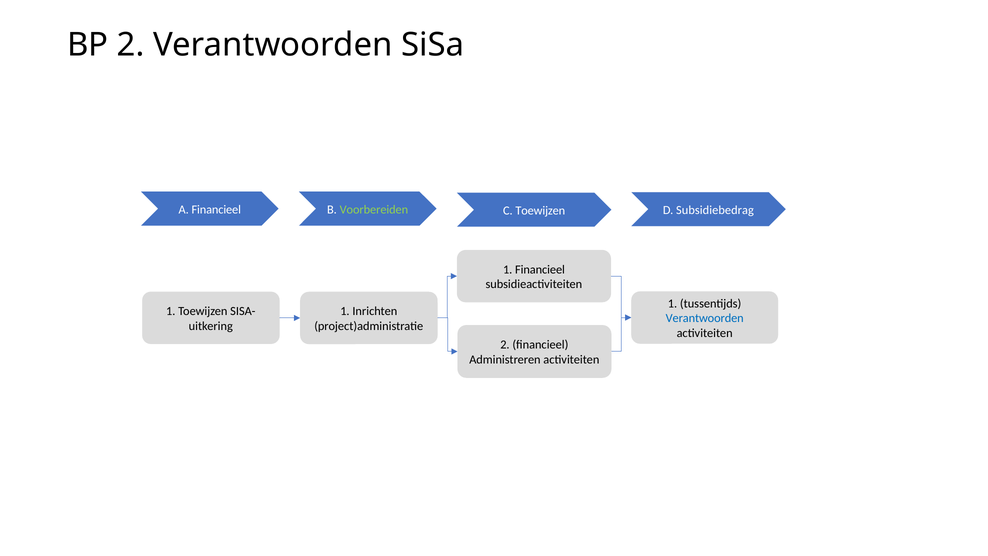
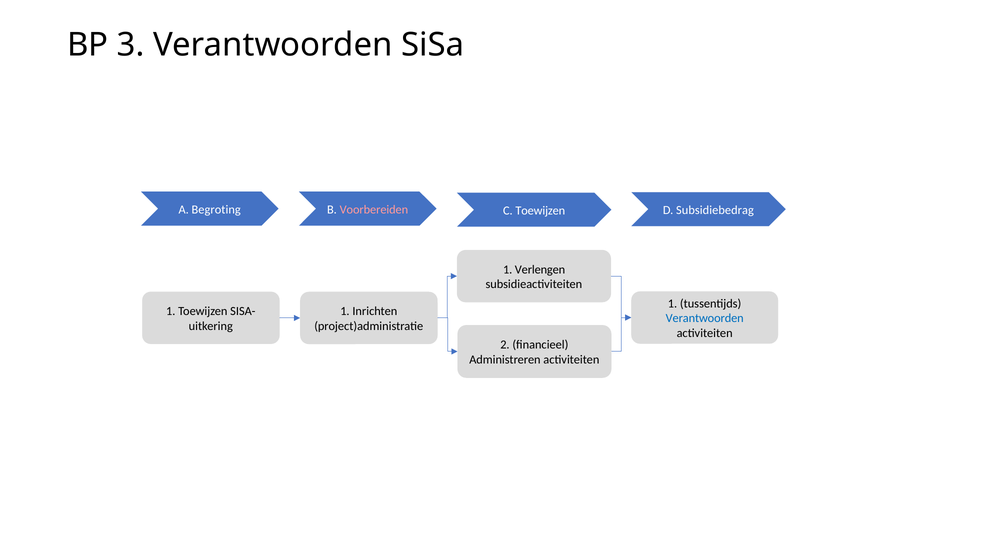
BP 2: 2 -> 3
A Financieel: Financieel -> Begroting
Voorbereiden colour: light green -> pink
1 Financieel: Financieel -> Verlengen
